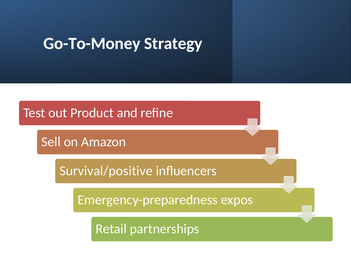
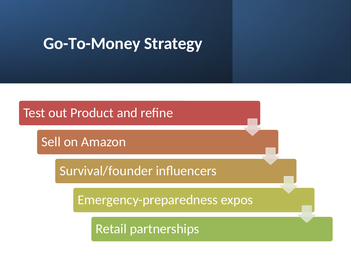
Survival/positive: Survival/positive -> Survival/founder
